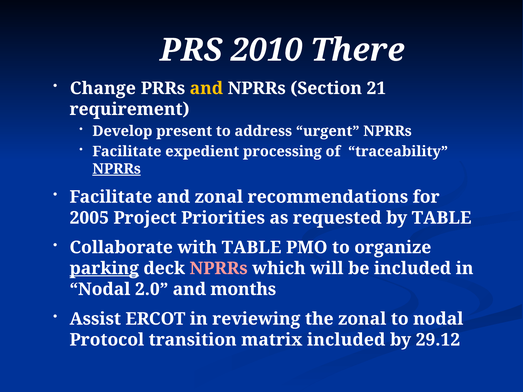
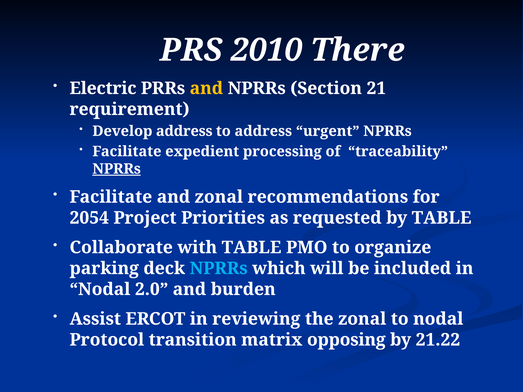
Change: Change -> Electric
Develop present: present -> address
2005: 2005 -> 2054
parking underline: present -> none
NPRRs at (219, 269) colour: pink -> light blue
months: months -> burden
matrix included: included -> opposing
29.12: 29.12 -> 21.22
